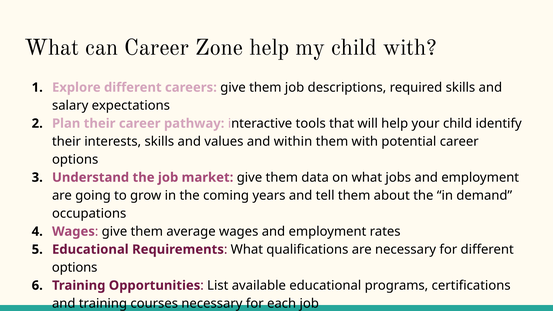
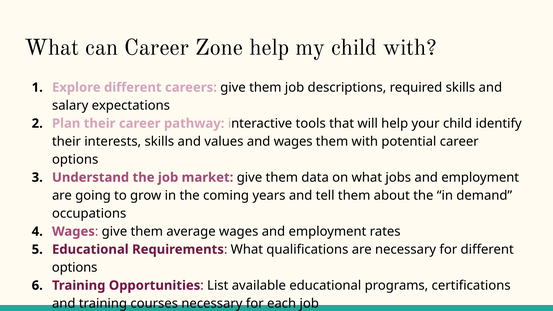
and within: within -> wages
